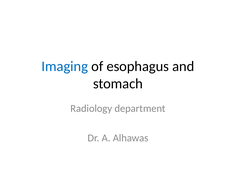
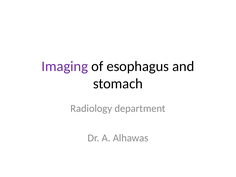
Imaging colour: blue -> purple
